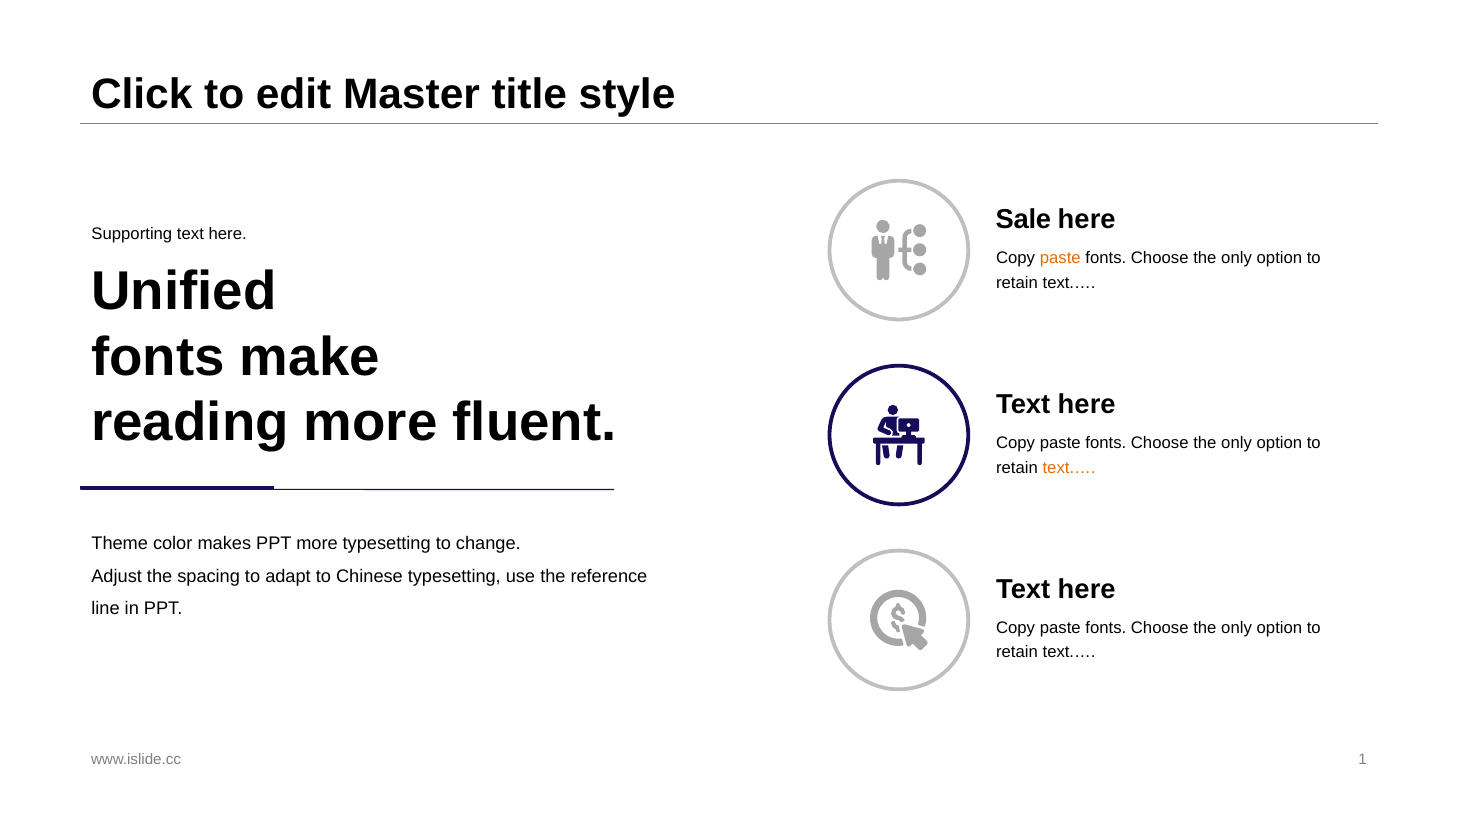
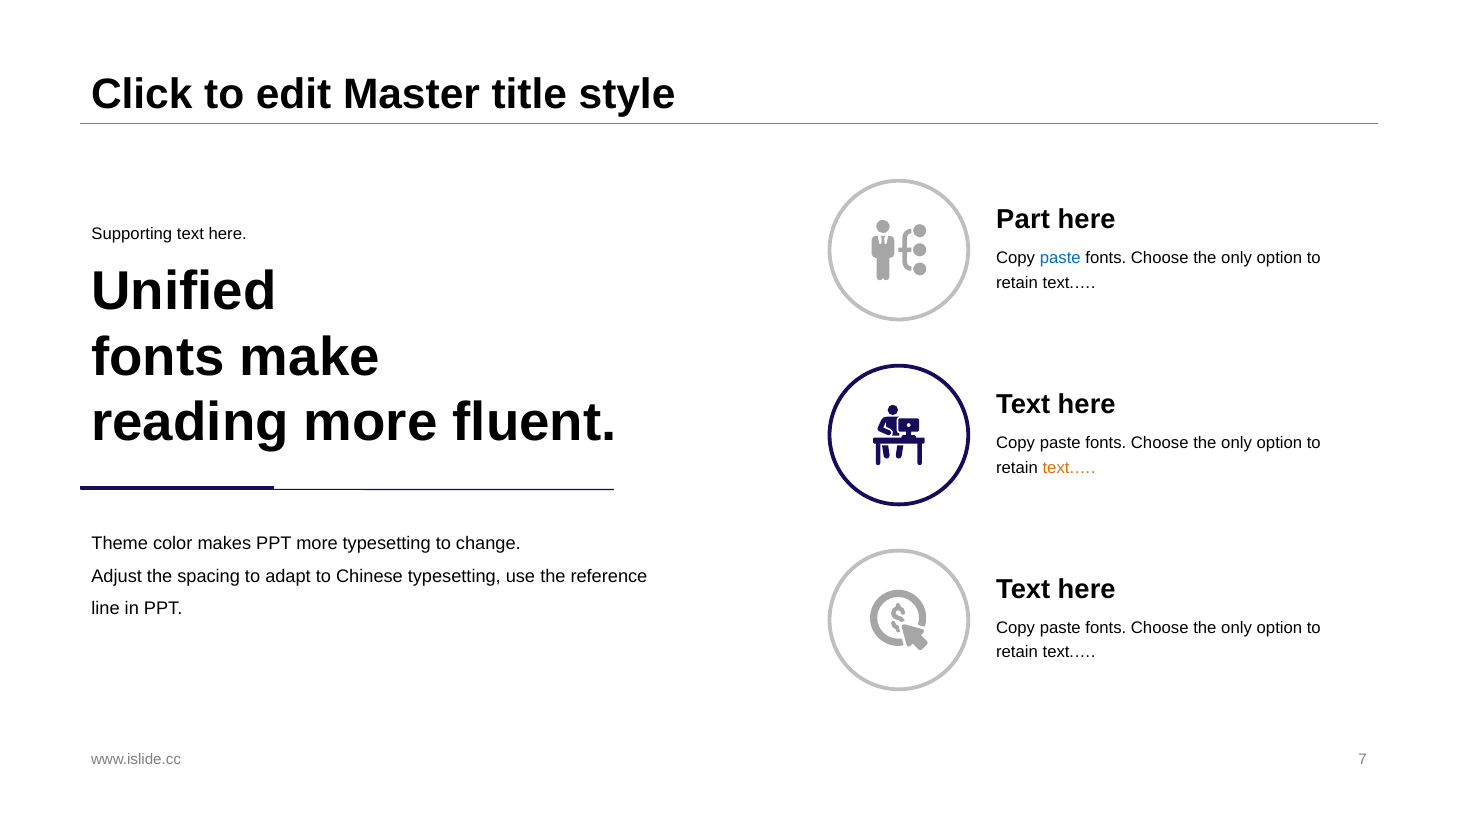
Sale: Sale -> Part
paste at (1060, 258) colour: orange -> blue
1: 1 -> 7
